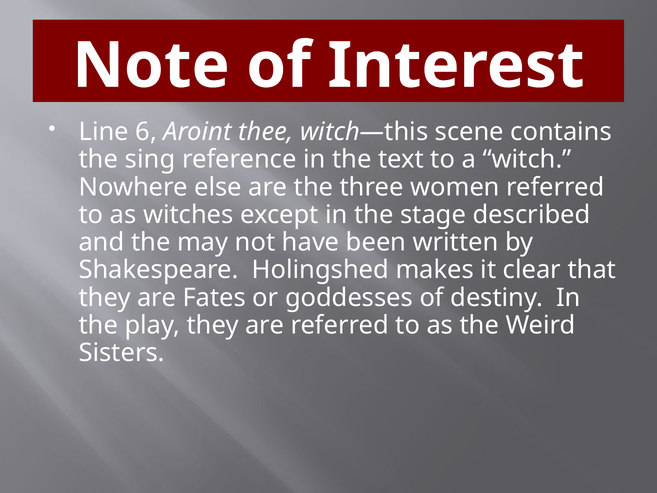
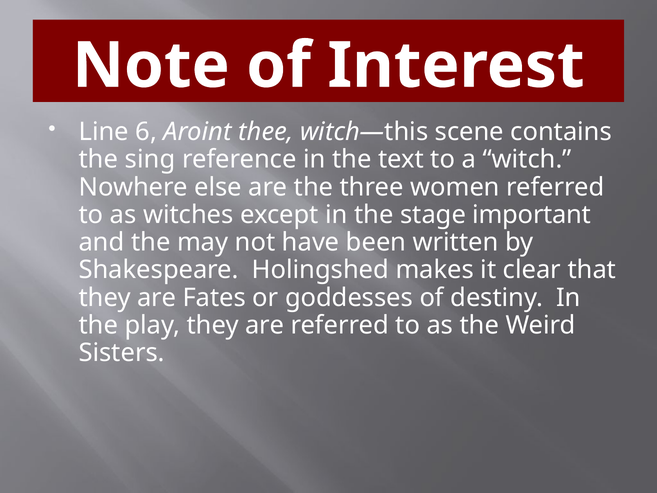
described: described -> important
